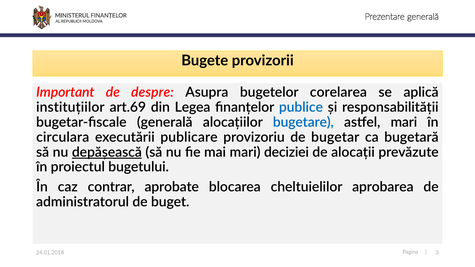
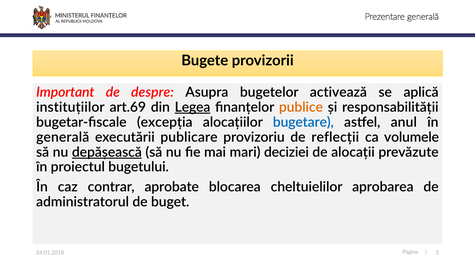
corelarea: corelarea -> activează
Legea underline: none -> present
publice colour: blue -> orange
bugetar-fiscale generală: generală -> excepția
astfel mari: mari -> anul
circulara at (63, 137): circulara -> generală
bugetar: bugetar -> reflecții
bugetară: bugetară -> volumele
